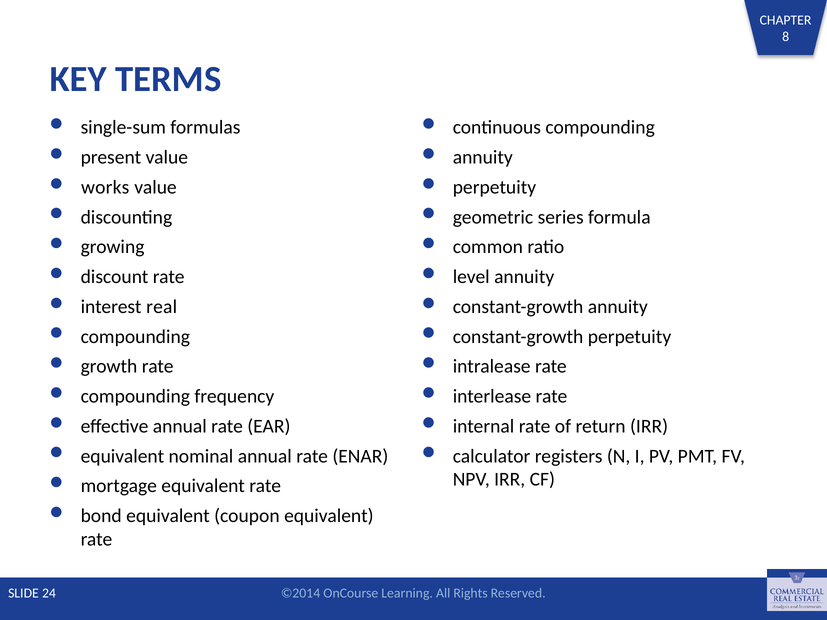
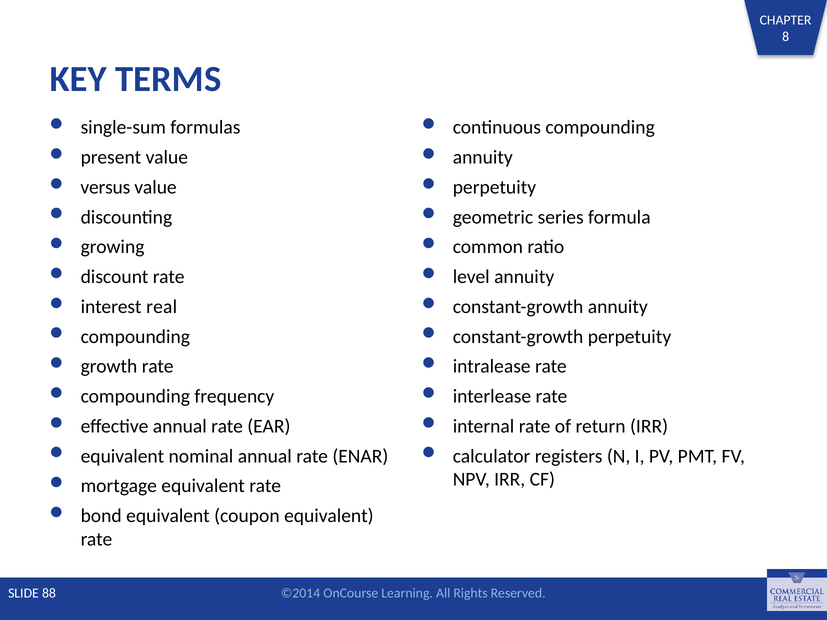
works: works -> versus
24: 24 -> 88
